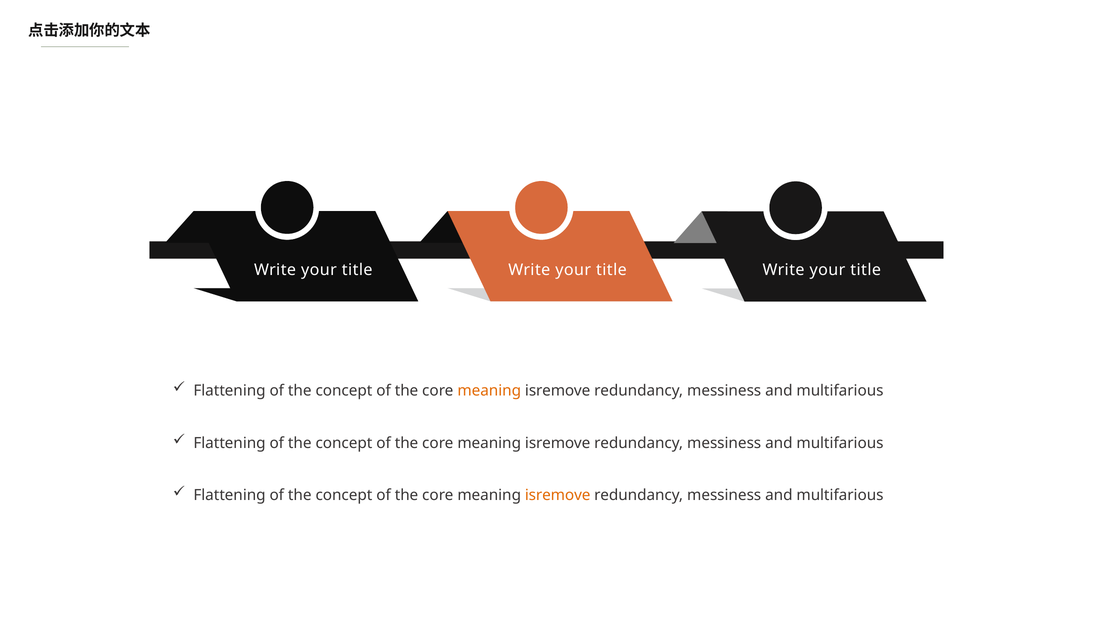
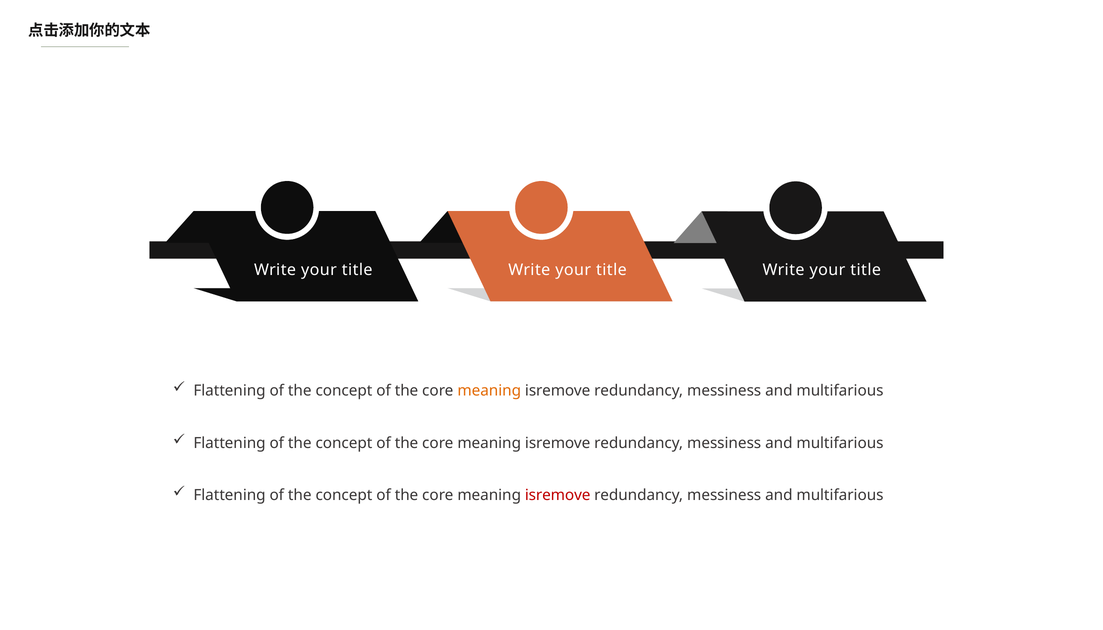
isremove at (558, 495) colour: orange -> red
